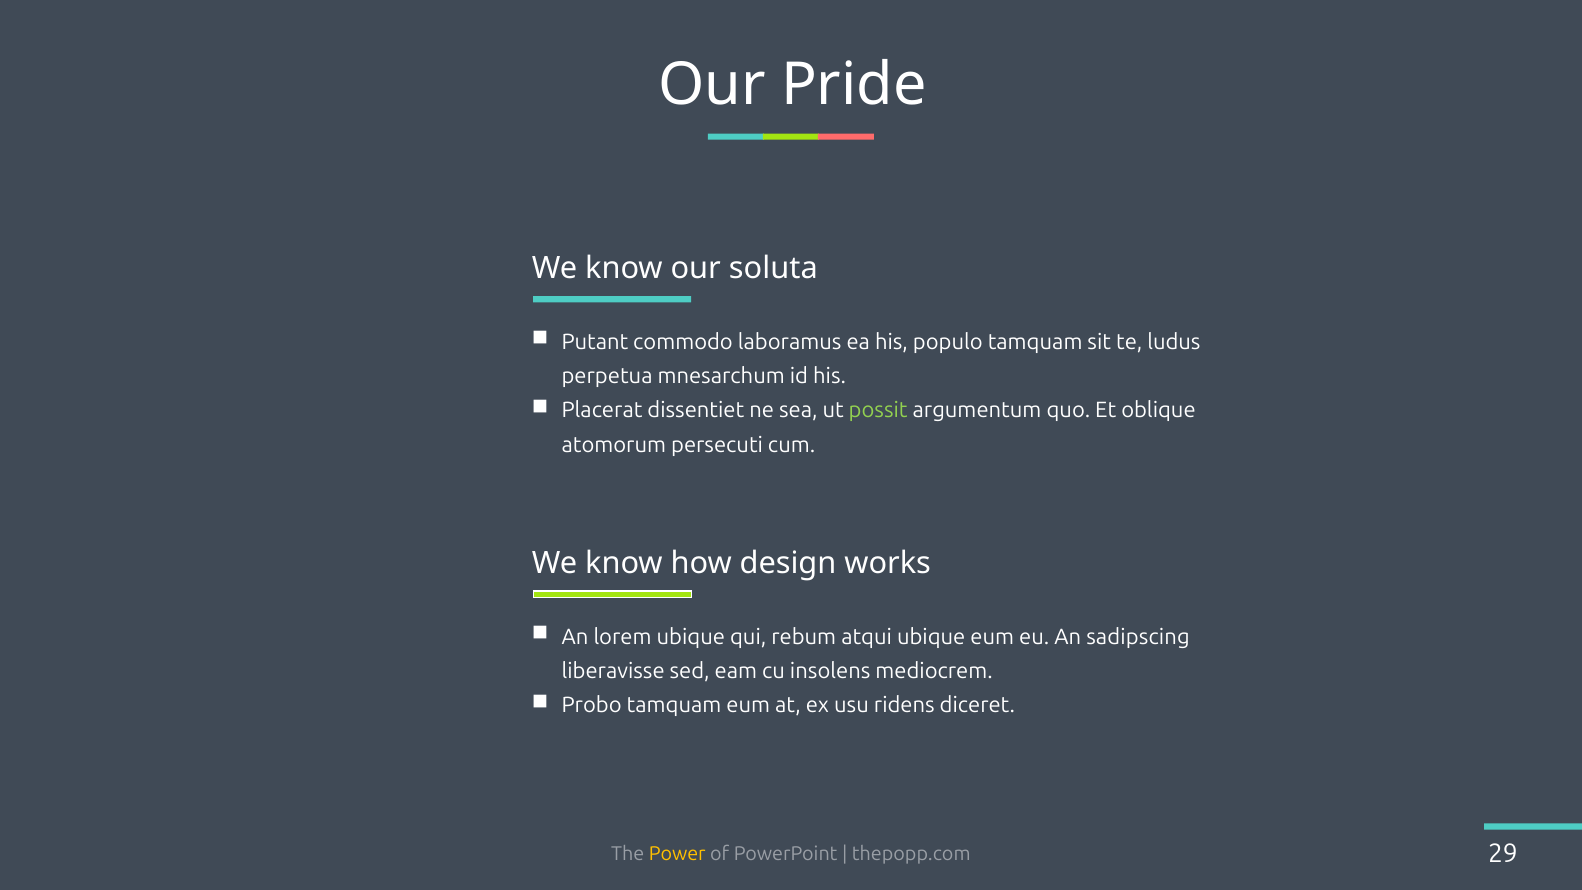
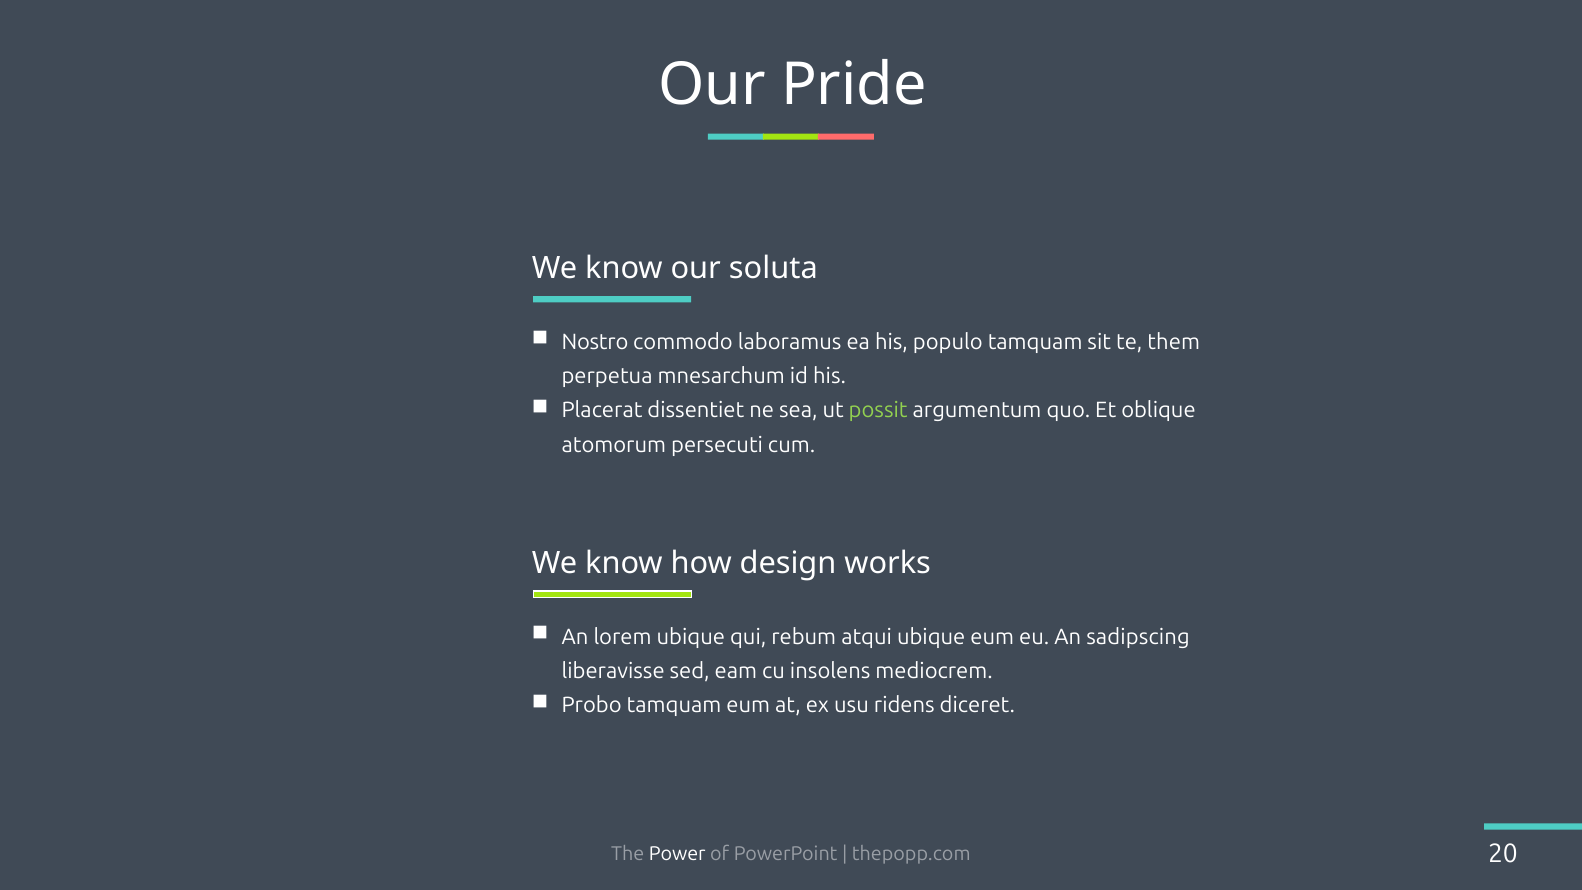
Putant: Putant -> Nostro
ludus: ludus -> them
Power colour: yellow -> white
29: 29 -> 20
